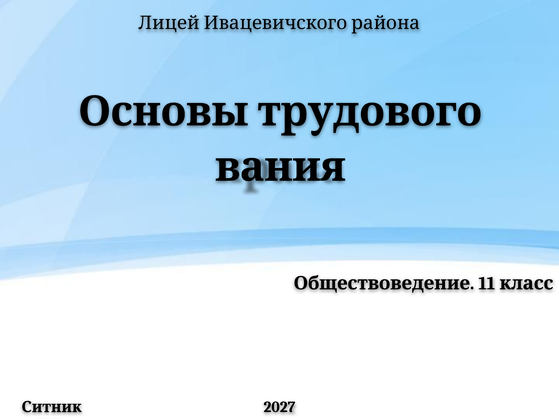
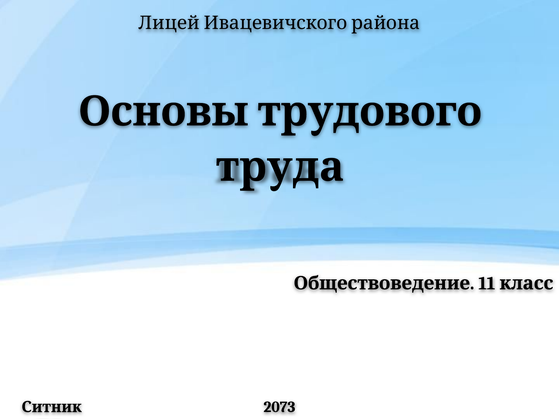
вания: вания -> труда
2027: 2027 -> 2073
